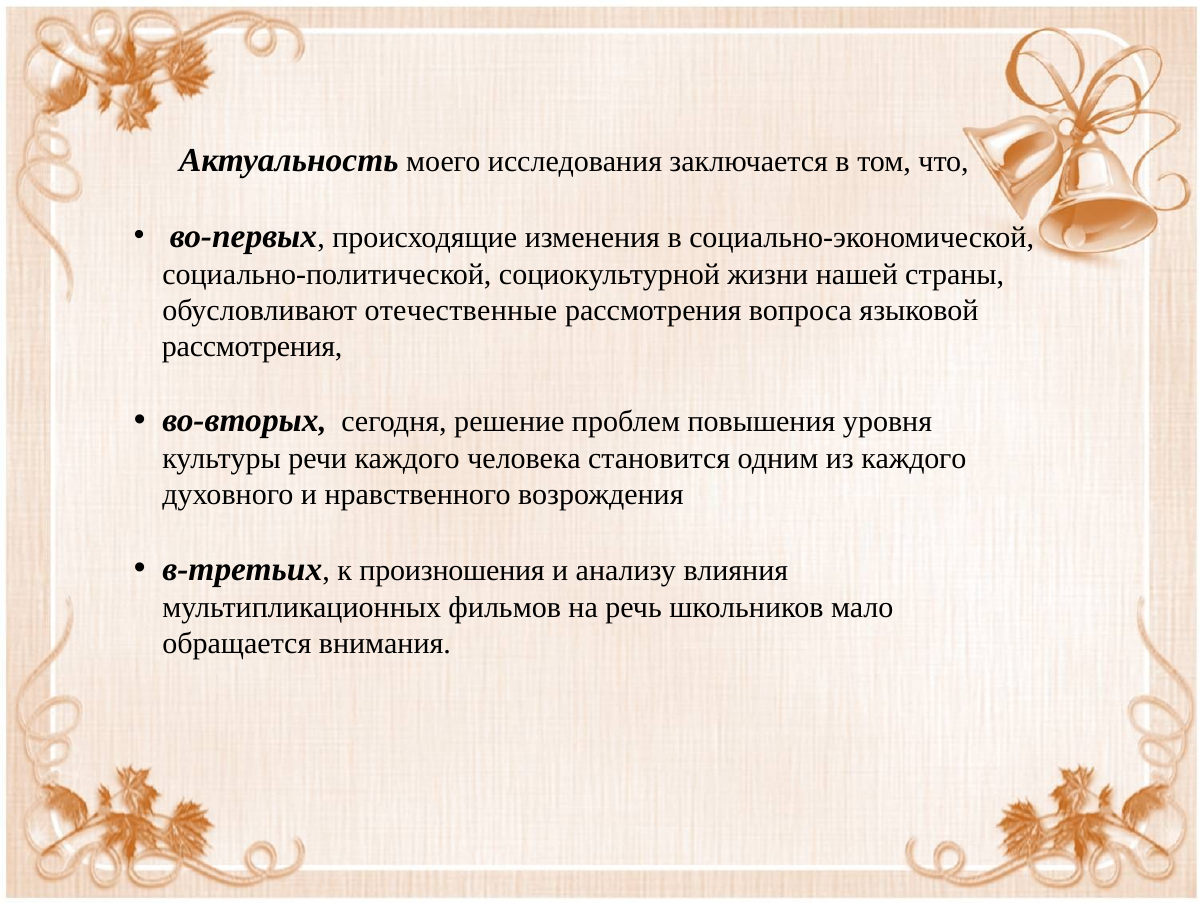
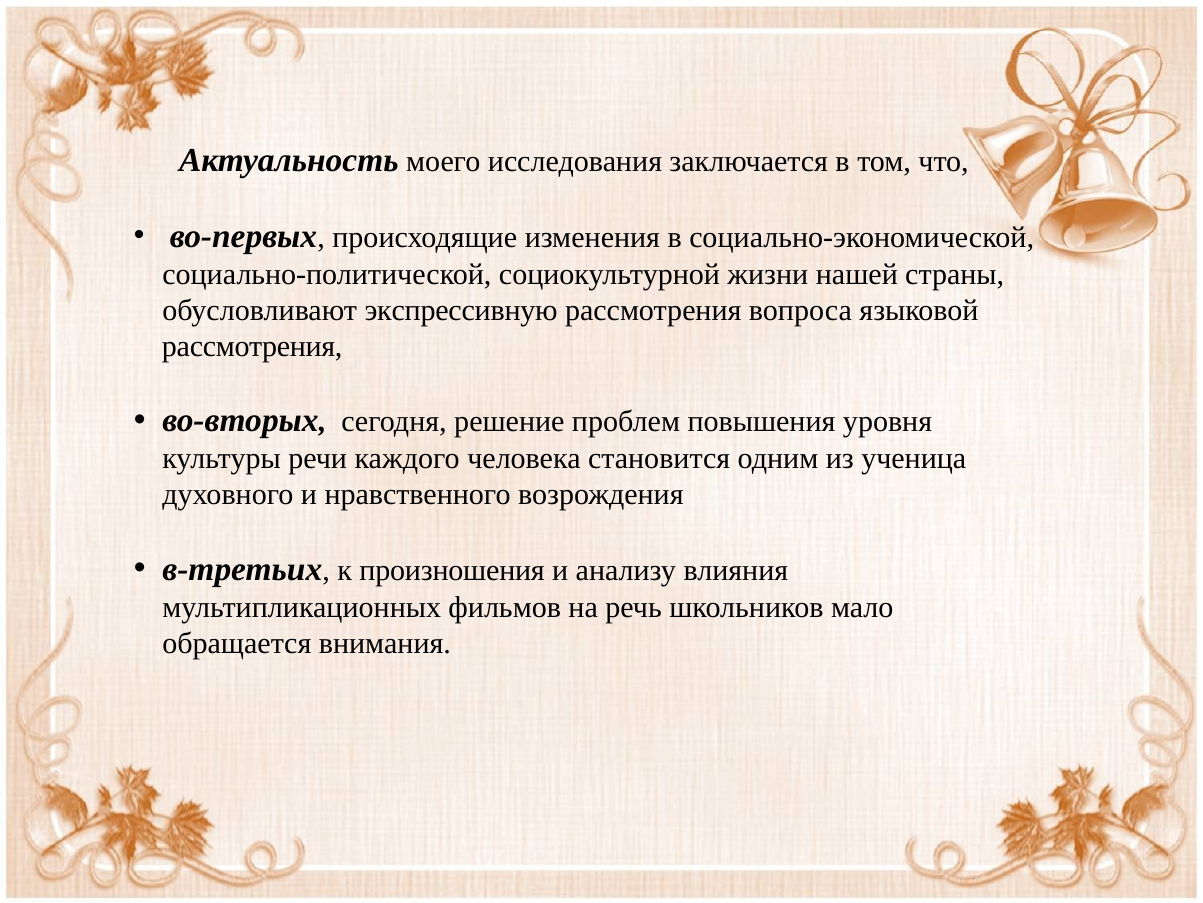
отечественные: отечественные -> экспрессивную
из каждого: каждого -> ученица
